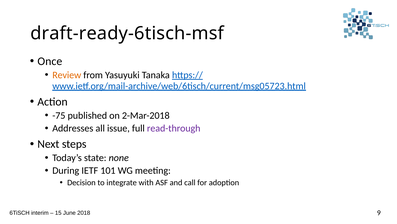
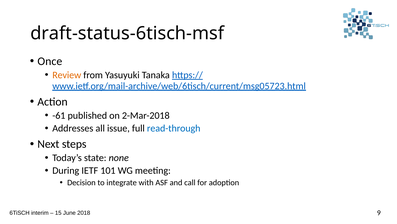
draft-ready-6tisch-msf: draft-ready-6tisch-msf -> draft-status-6tisch-msf
-75: -75 -> -61
read-through colour: purple -> blue
